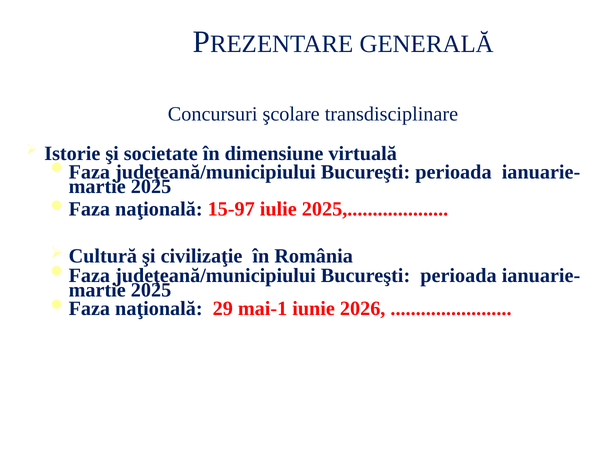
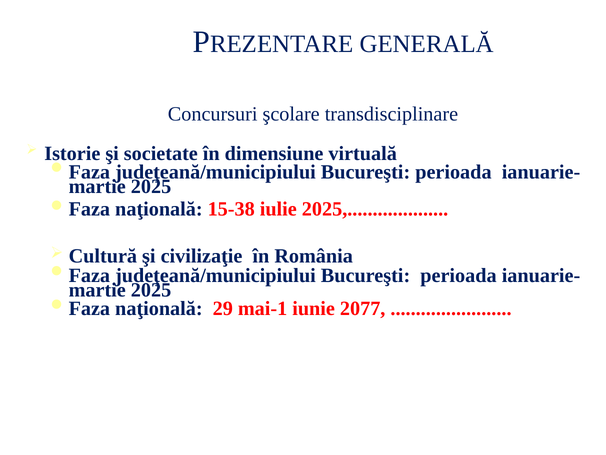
15-97: 15-97 -> 15-38
2026: 2026 -> 2077
